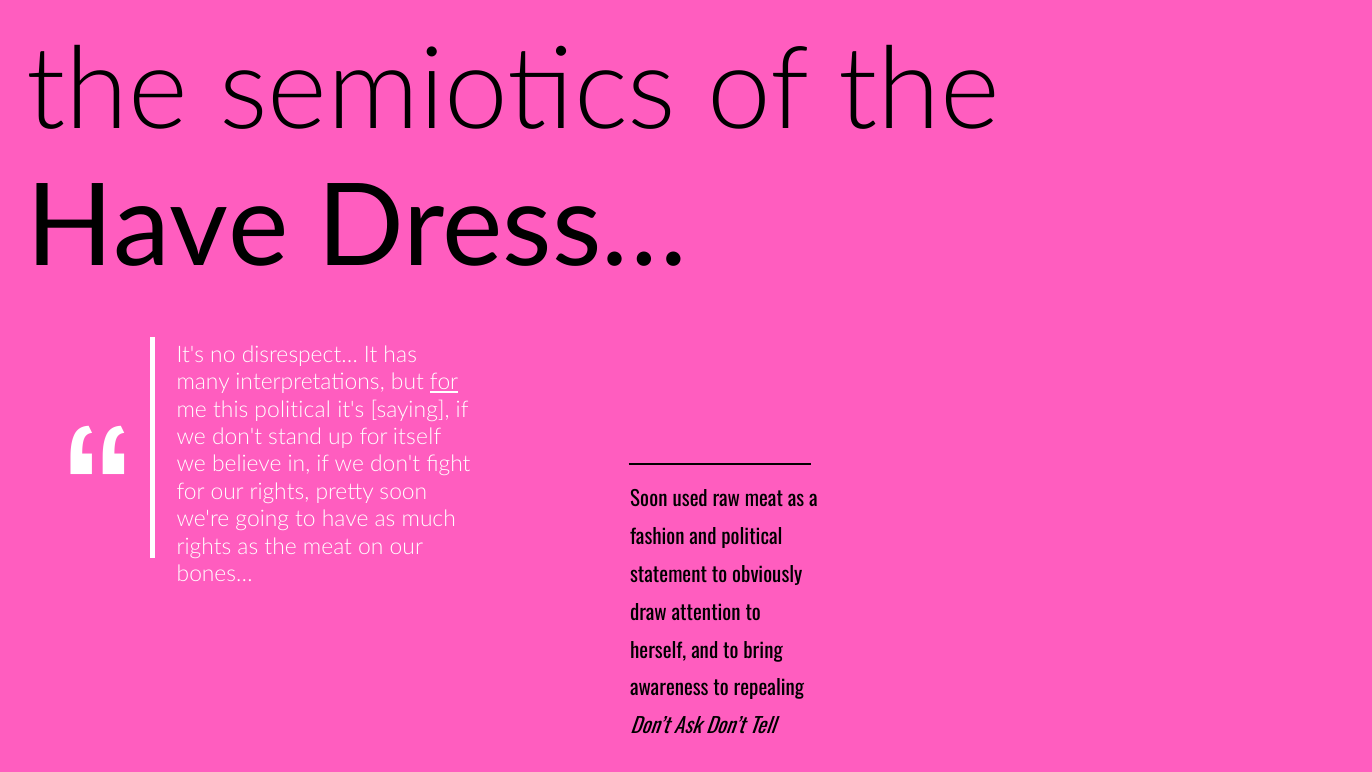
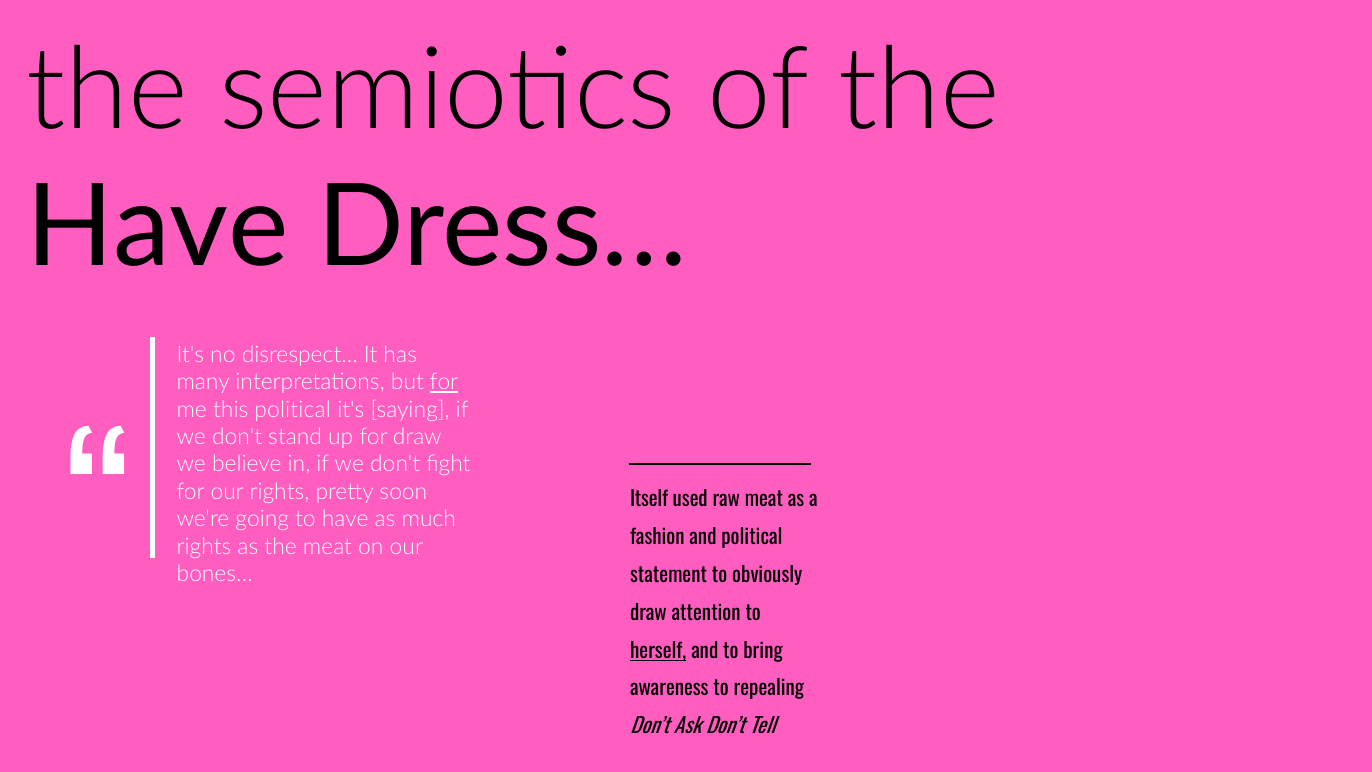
for itself: itself -> draw
Soon at (649, 500): Soon -> Itself
herself underline: none -> present
